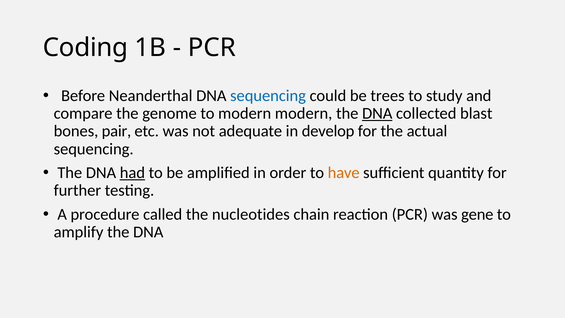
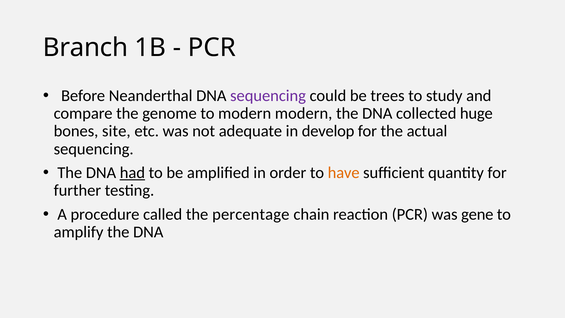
Coding: Coding -> Branch
sequencing at (268, 96) colour: blue -> purple
DNA at (377, 113) underline: present -> none
blast: blast -> huge
pair: pair -> site
nucleotides: nucleotides -> percentage
